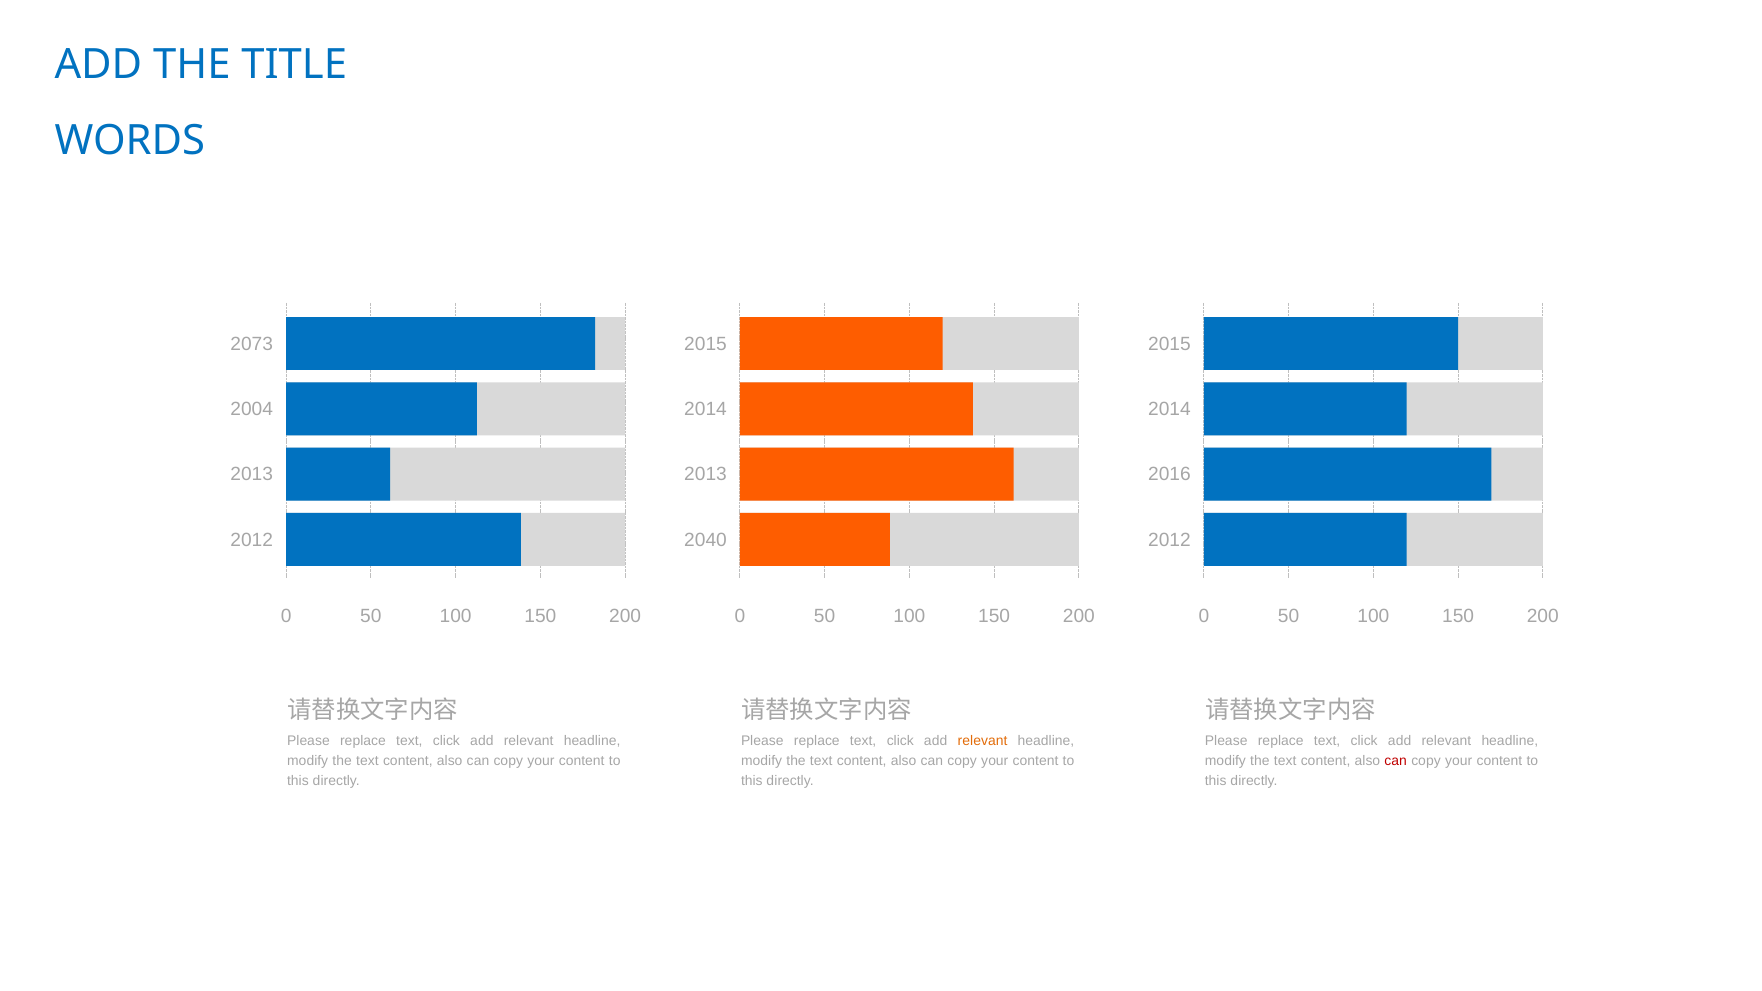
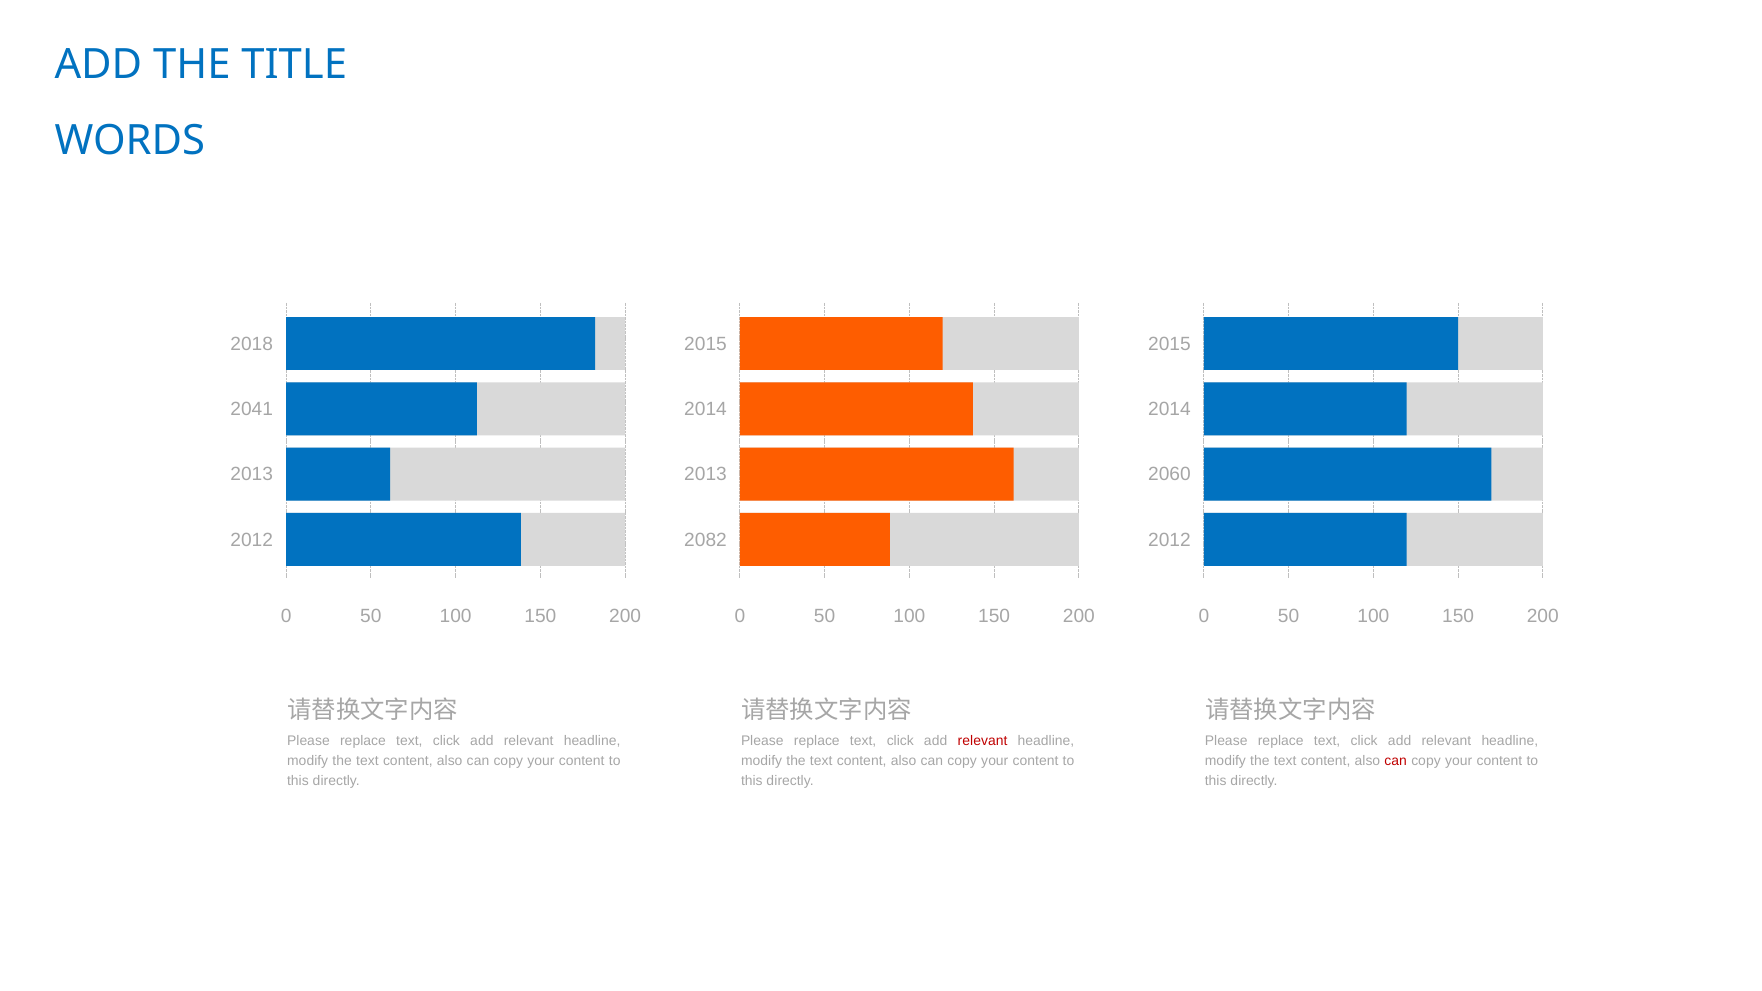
2073: 2073 -> 2018
2004: 2004 -> 2041
2016: 2016 -> 2060
2040: 2040 -> 2082
relevant at (983, 741) colour: orange -> red
